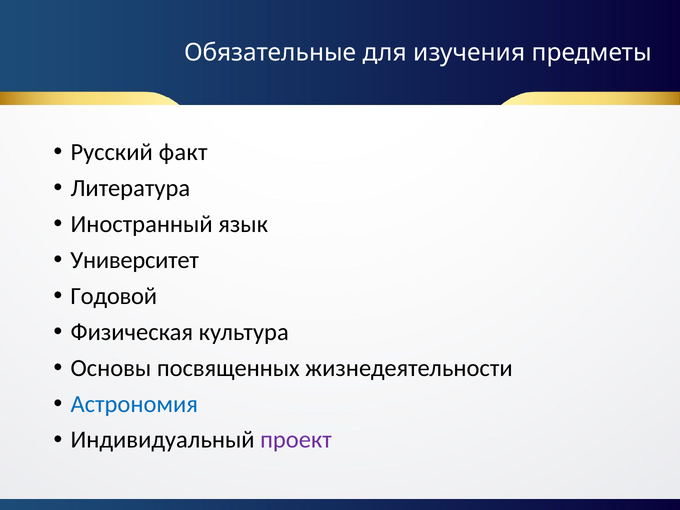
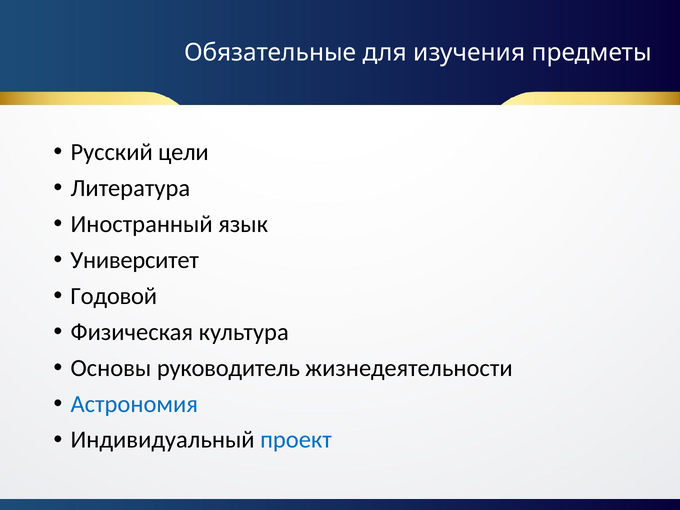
факт: факт -> цели
посвященных: посвященных -> руководитель
проект colour: purple -> blue
